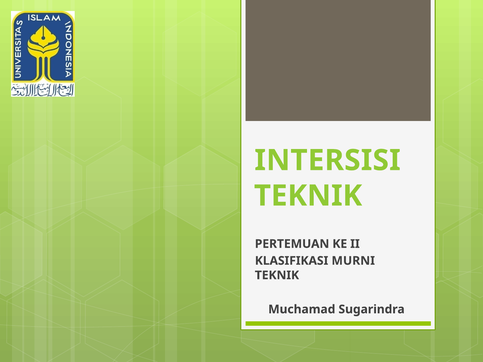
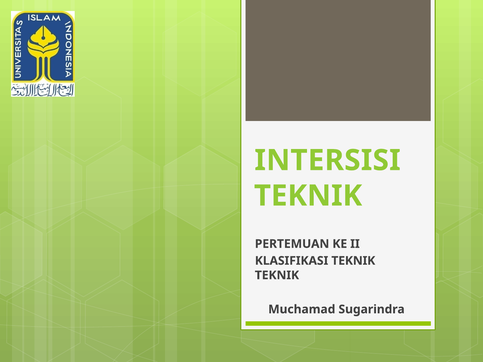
KLASIFIKASI MURNI: MURNI -> TEKNIK
